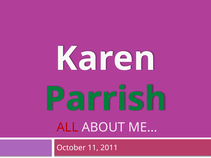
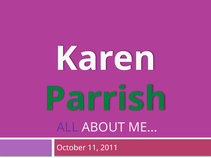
ALL colour: red -> purple
